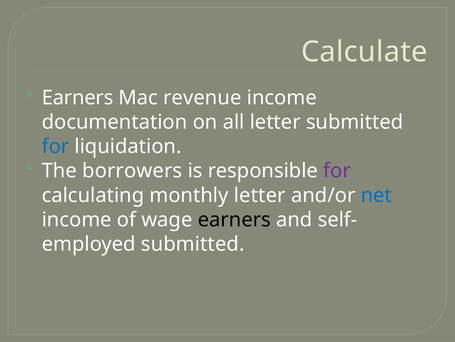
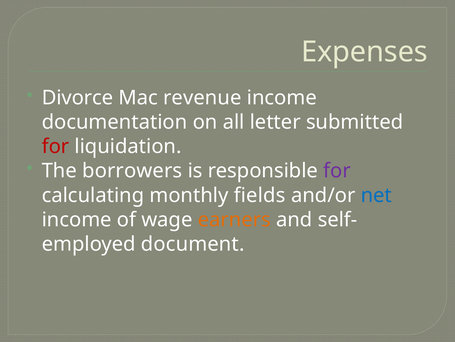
Calculate: Calculate -> Expenses
Earners at (78, 98): Earners -> Divorce
for at (56, 146) colour: blue -> red
monthly letter: letter -> fields
earners at (234, 219) colour: black -> orange
submitted at (193, 243): submitted -> document
